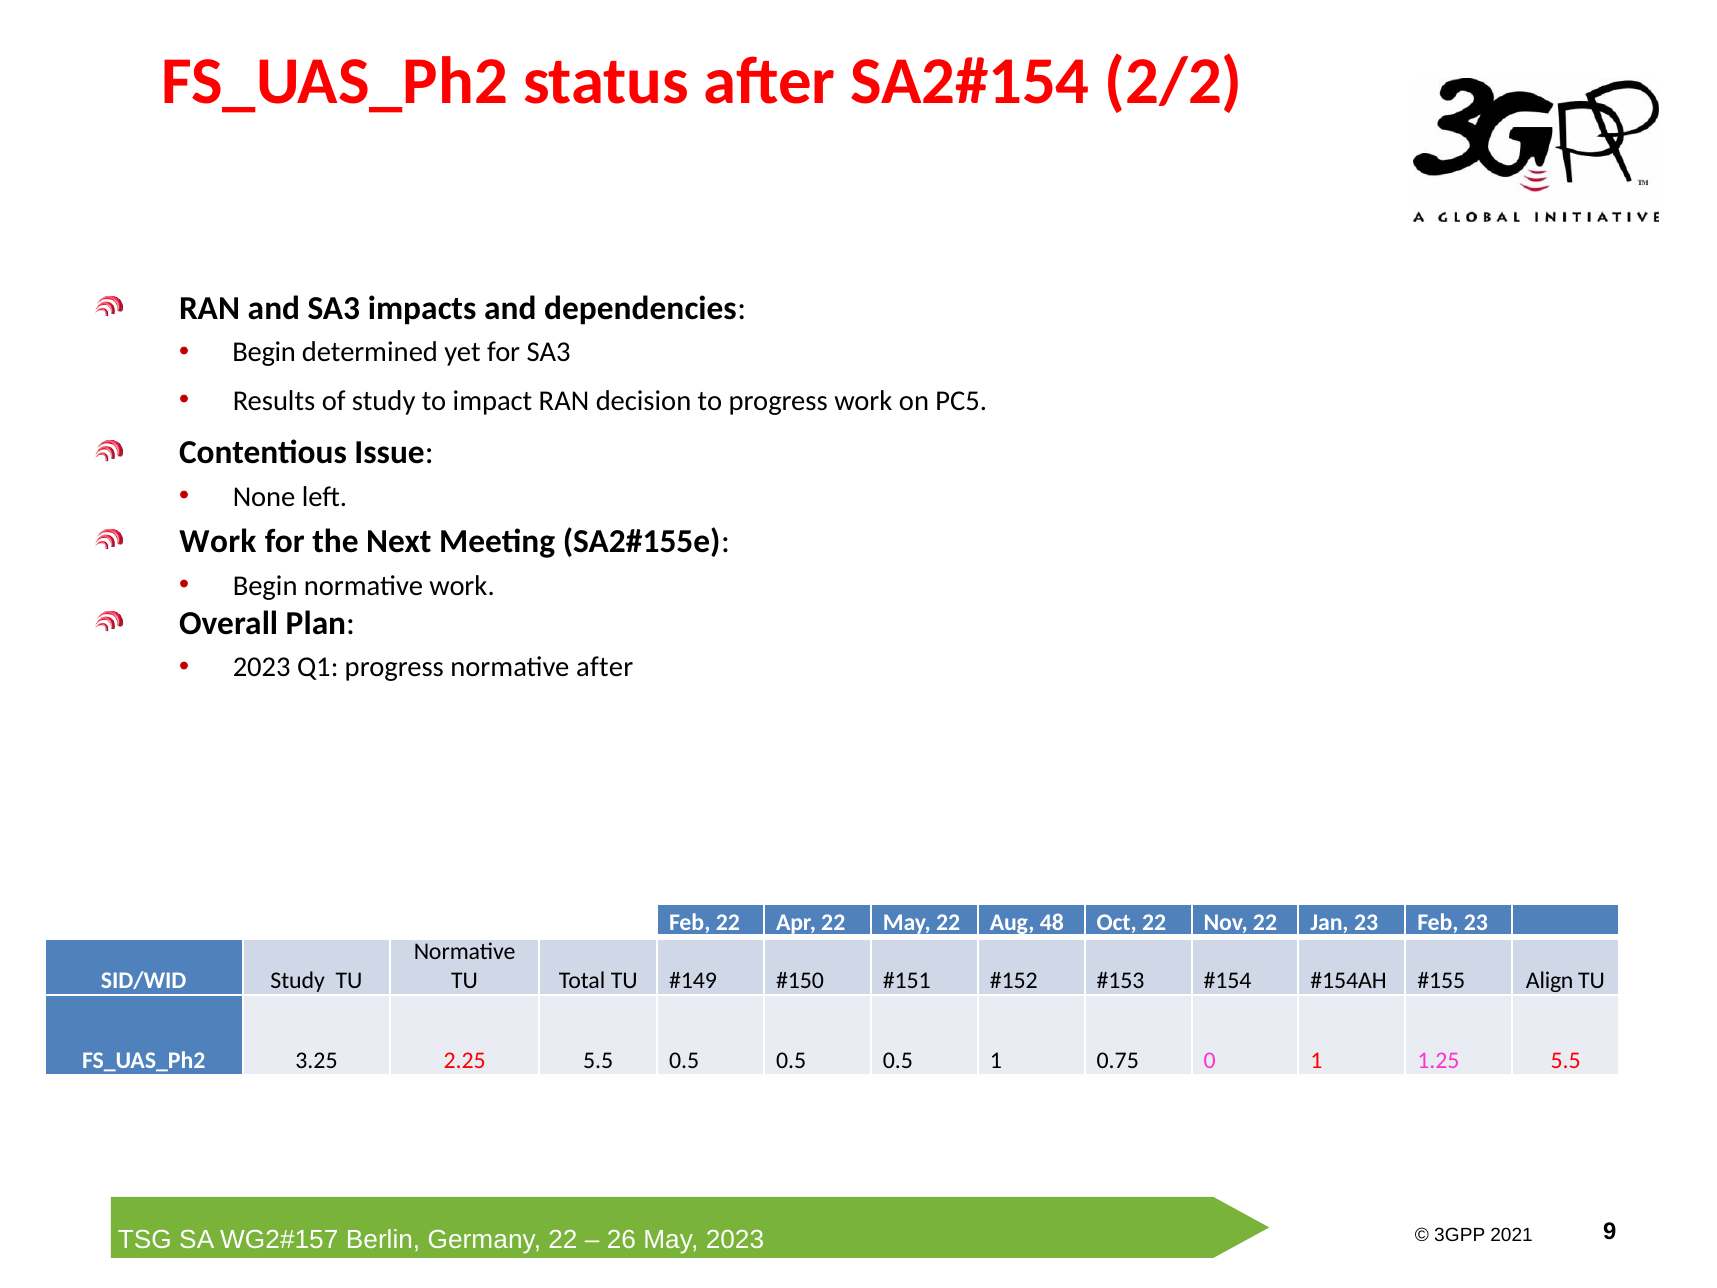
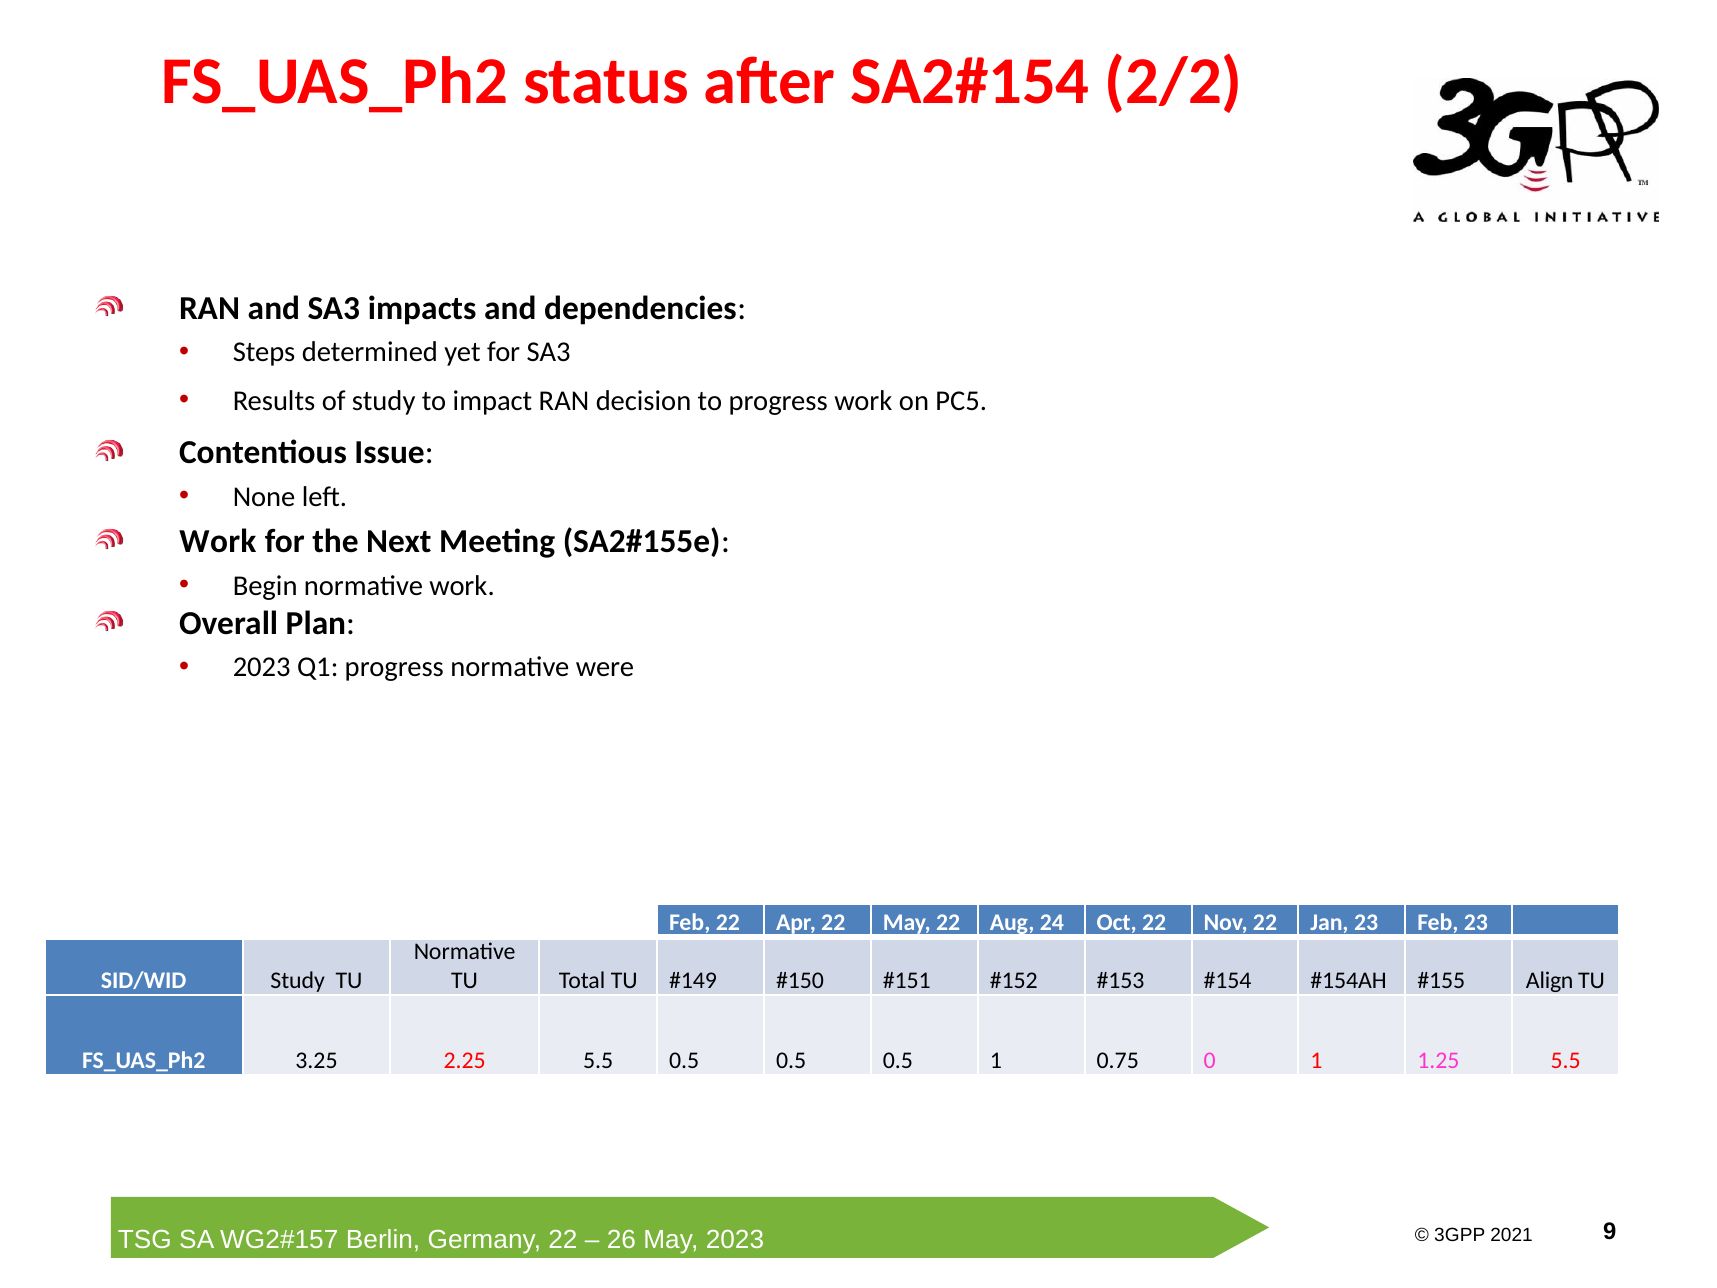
Begin at (264, 352): Begin -> Steps
normative after: after -> were
48: 48 -> 24
